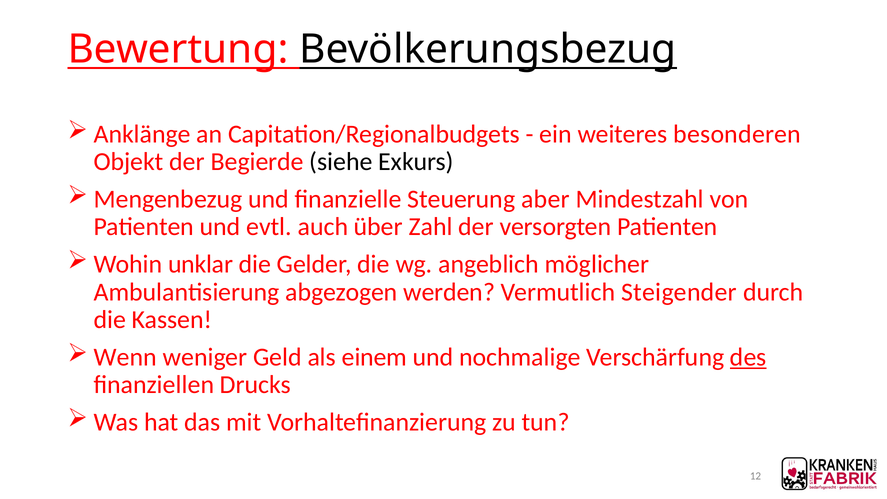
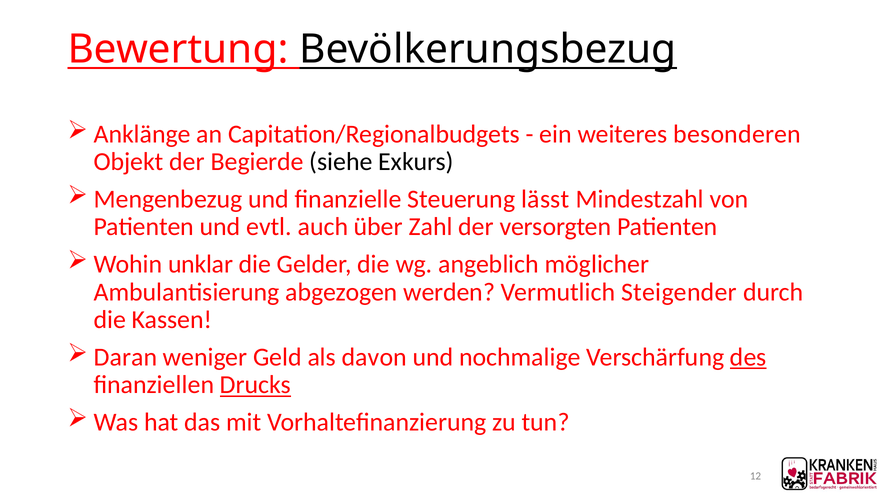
aber: aber -> lässt
Wenn: Wenn -> Daran
einem: einem -> davon
Drucks underline: none -> present
